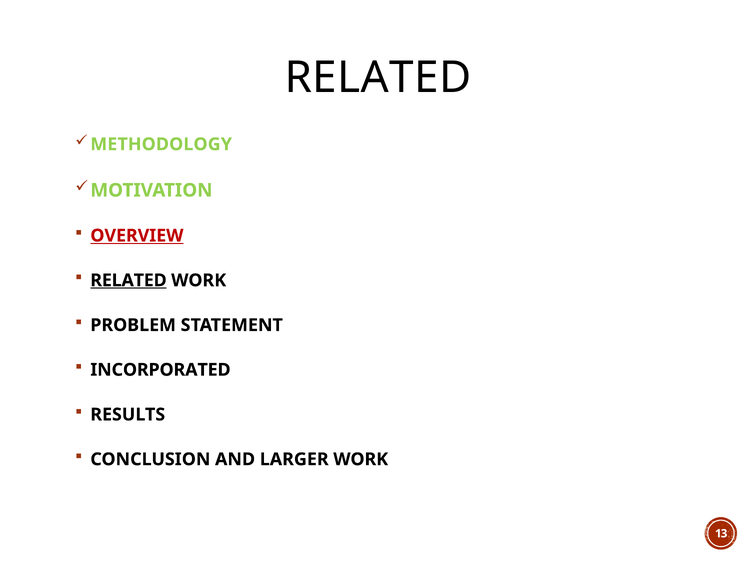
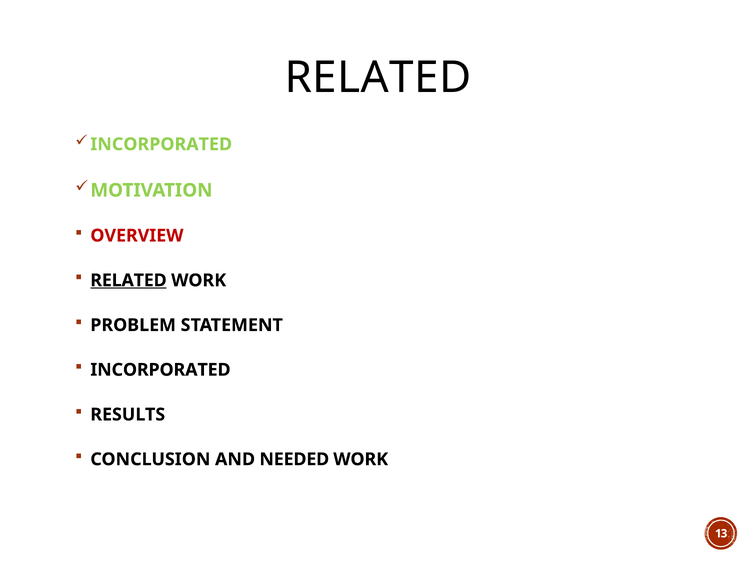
METHODOLOGY at (161, 144): METHODOLOGY -> INCORPORATED
OVERVIEW underline: present -> none
LARGER: LARGER -> NEEDED
